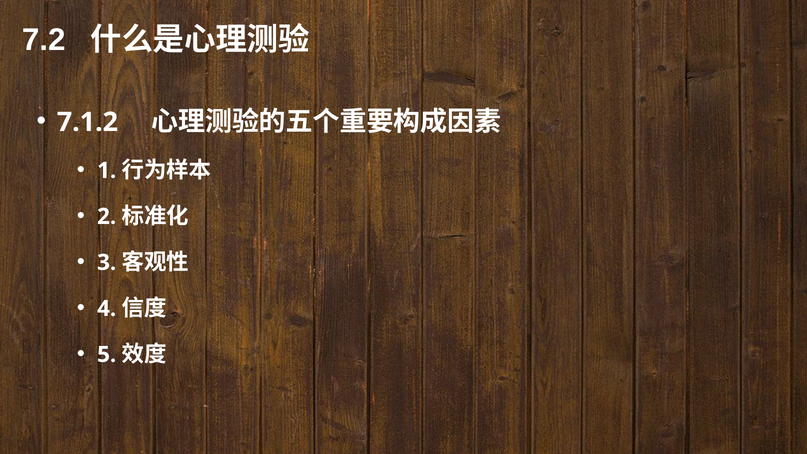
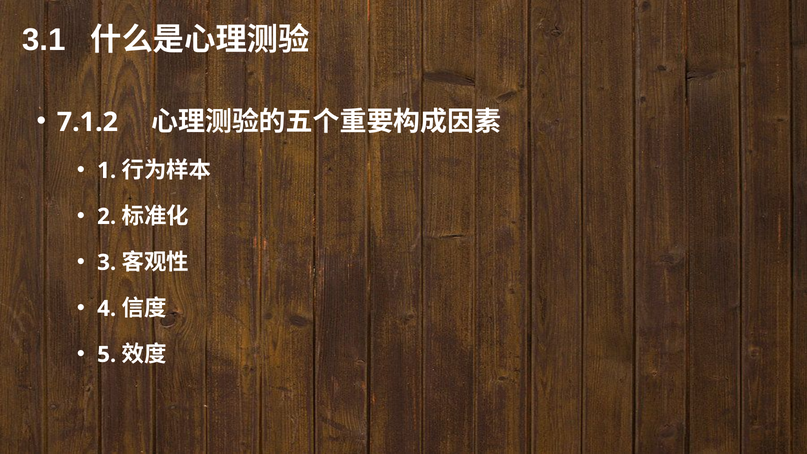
7.2: 7.2 -> 3.1
